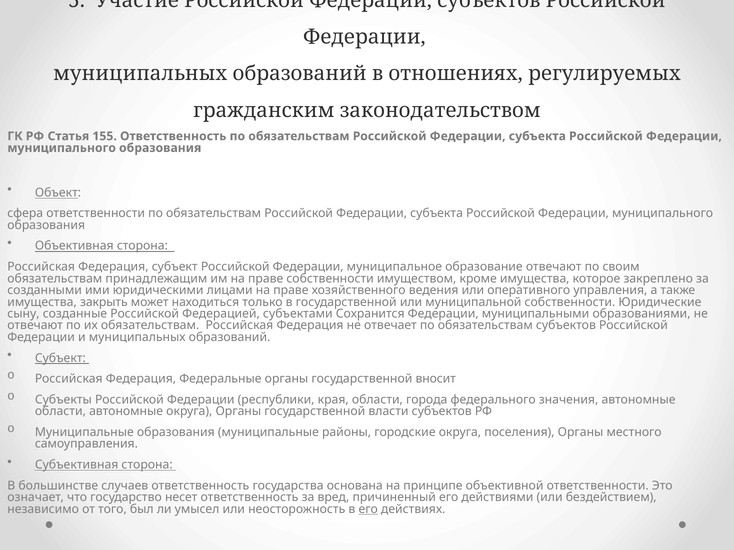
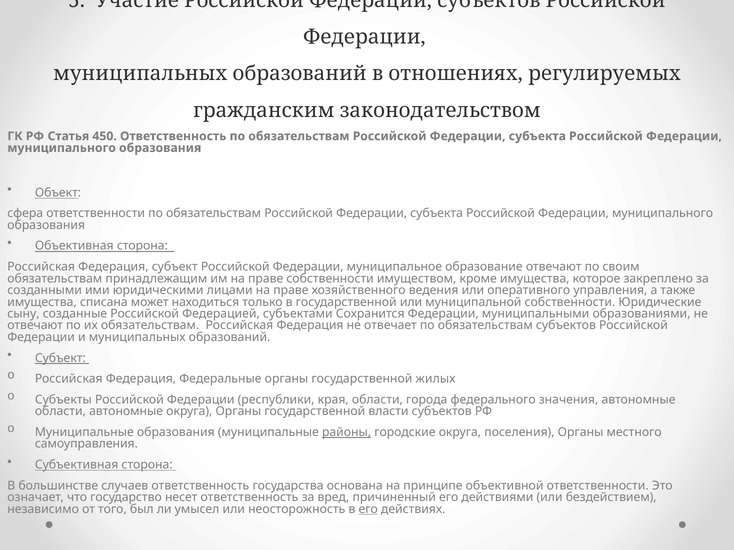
155: 155 -> 450
закрыть: закрыть -> списана
вносит: вносит -> жилых
районы underline: none -> present
